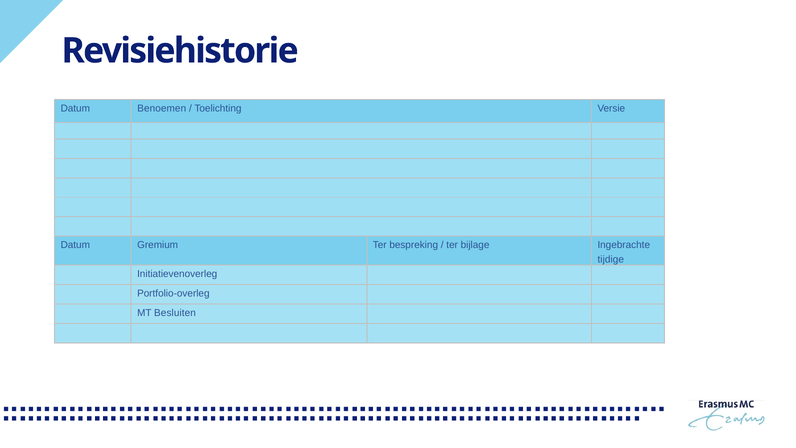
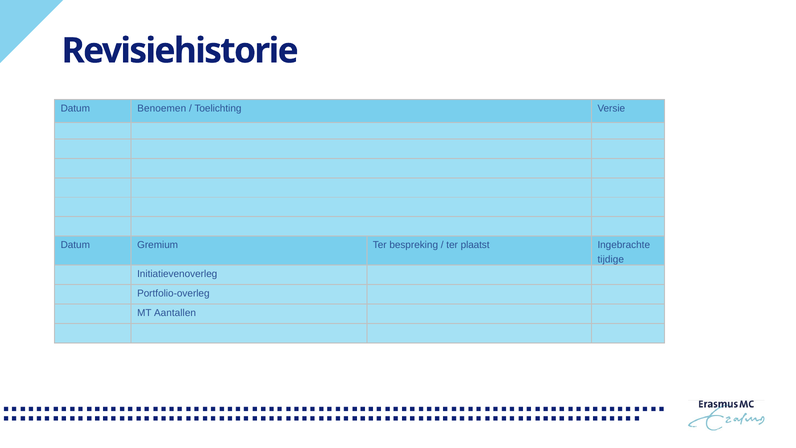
bijlage: bijlage -> plaatst
Besluiten: Besluiten -> Aantallen
